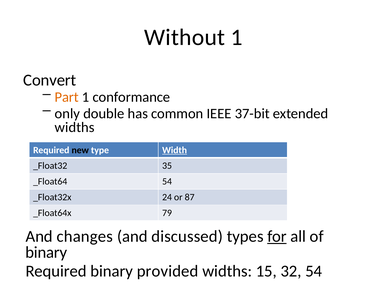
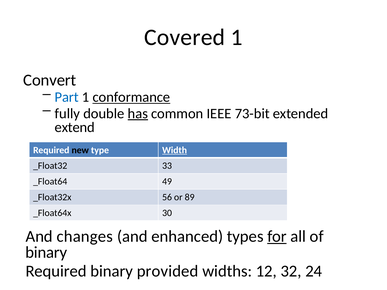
Without: Without -> Covered
Part colour: orange -> blue
conformance underline: none -> present
only: only -> fully
has underline: none -> present
37-bit: 37-bit -> 73-bit
widths at (75, 128): widths -> extend
35: 35 -> 33
54 at (167, 182): 54 -> 49
24: 24 -> 56
87: 87 -> 89
79: 79 -> 30
discussed: discussed -> enhanced
15: 15 -> 12
32 54: 54 -> 24
